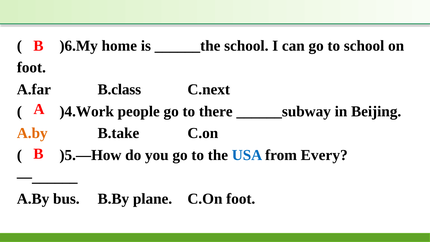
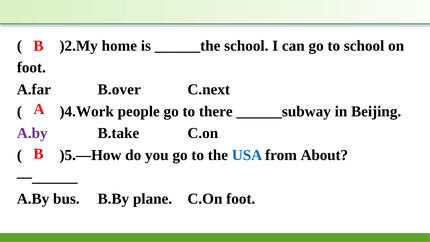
)6.My: )6.My -> )2.My
B.class: B.class -> B.over
A.by at (32, 133) colour: orange -> purple
Every: Every -> About
